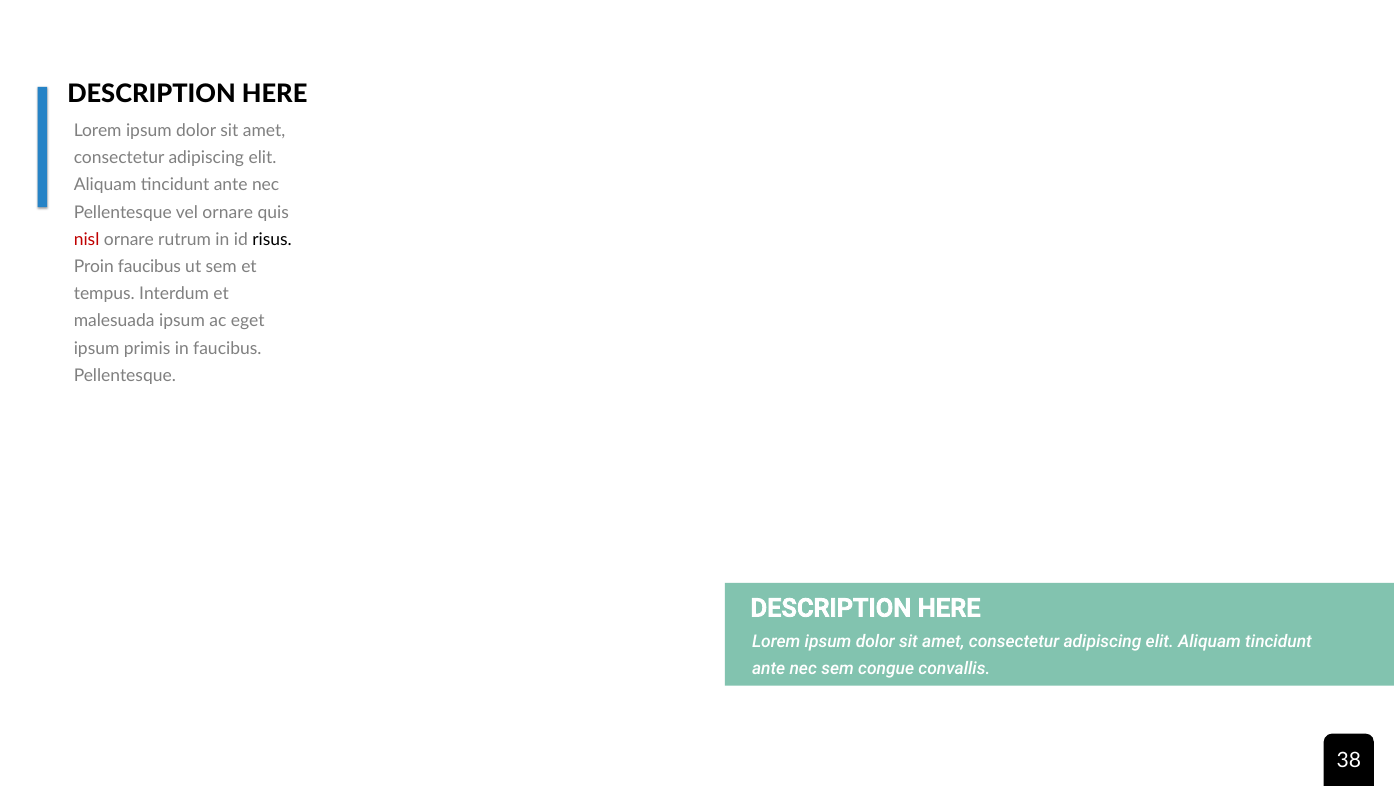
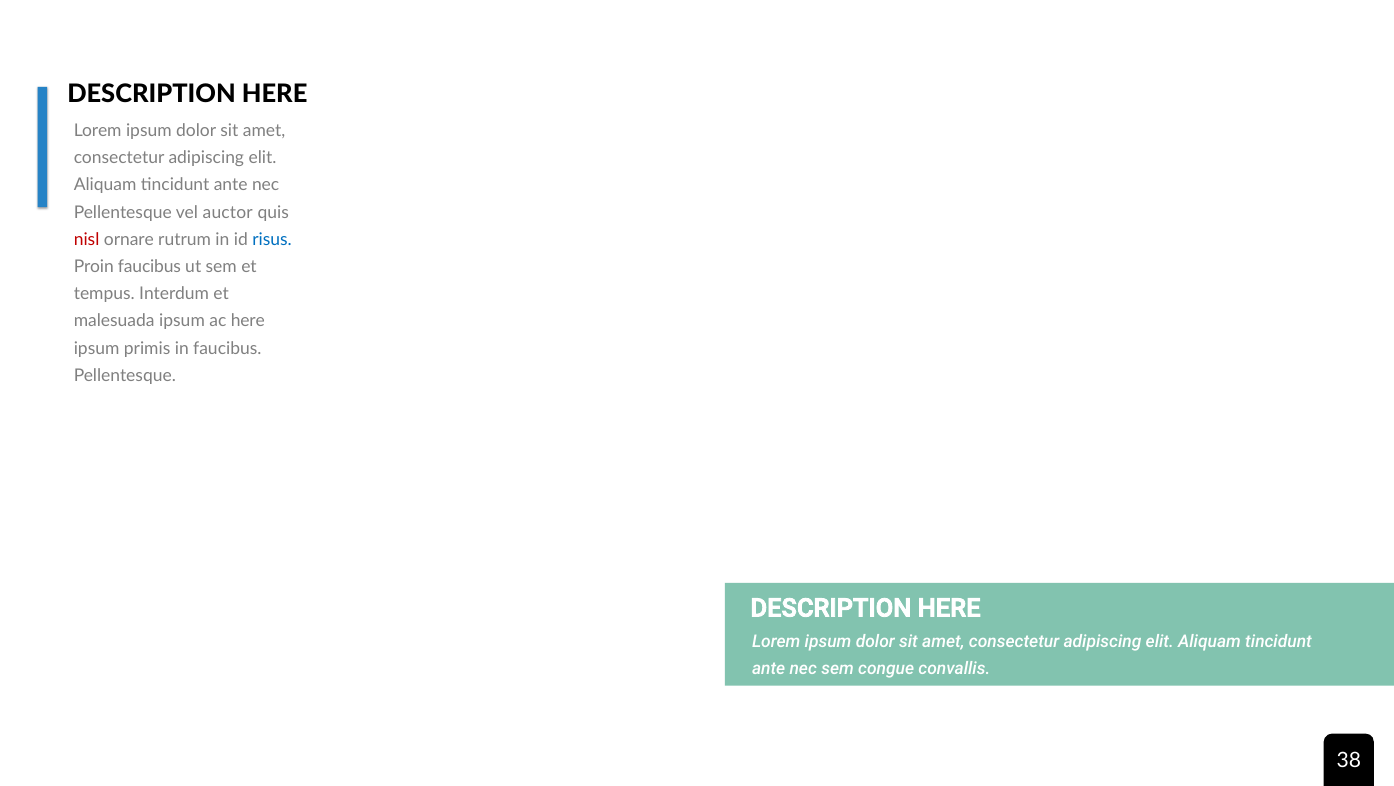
vel ornare: ornare -> auctor
risus colour: black -> blue
ac eget: eget -> here
